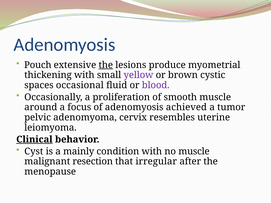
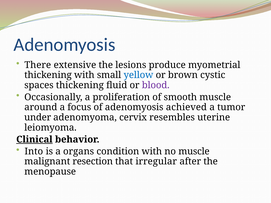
Pouch: Pouch -> There
the at (106, 65) underline: present -> none
yellow colour: purple -> blue
spaces occasional: occasional -> thickening
pelvic: pelvic -> under
Cyst: Cyst -> Into
mainly: mainly -> organs
